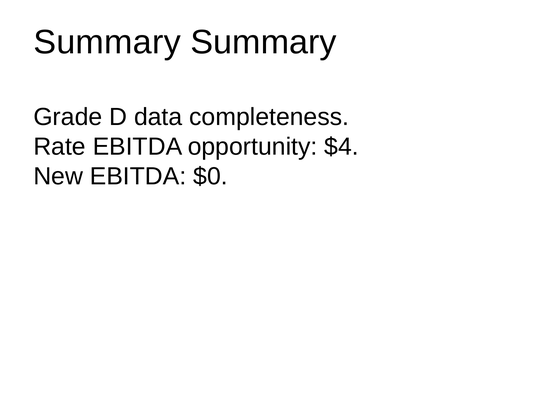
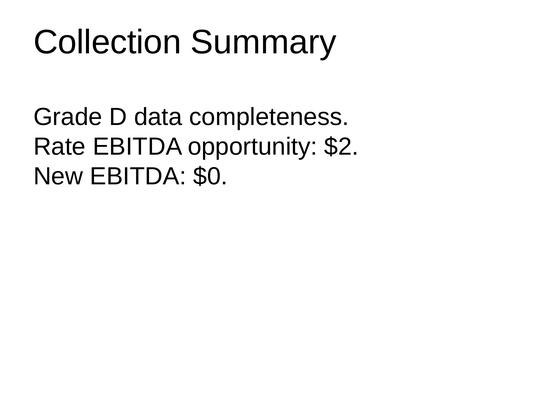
Summary at (107, 42): Summary -> Collection
$4: $4 -> $2
